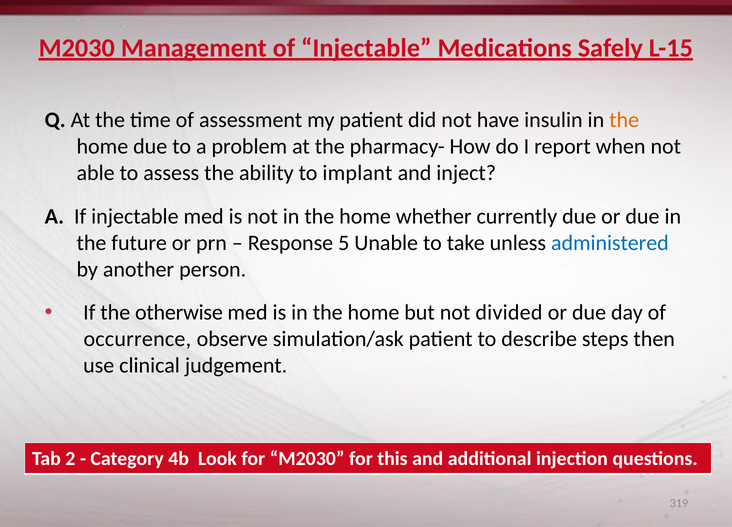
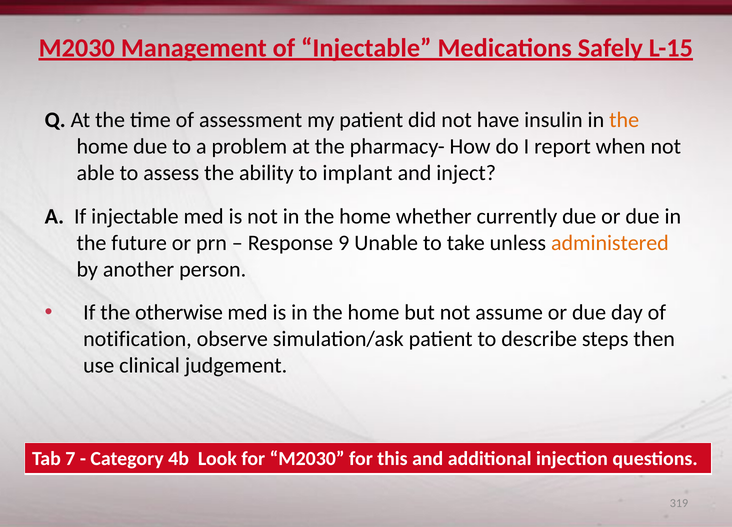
5: 5 -> 9
administered colour: blue -> orange
divided: divided -> assume
occurrence: occurrence -> notification
2: 2 -> 7
